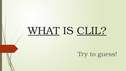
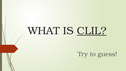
WHAT underline: present -> none
